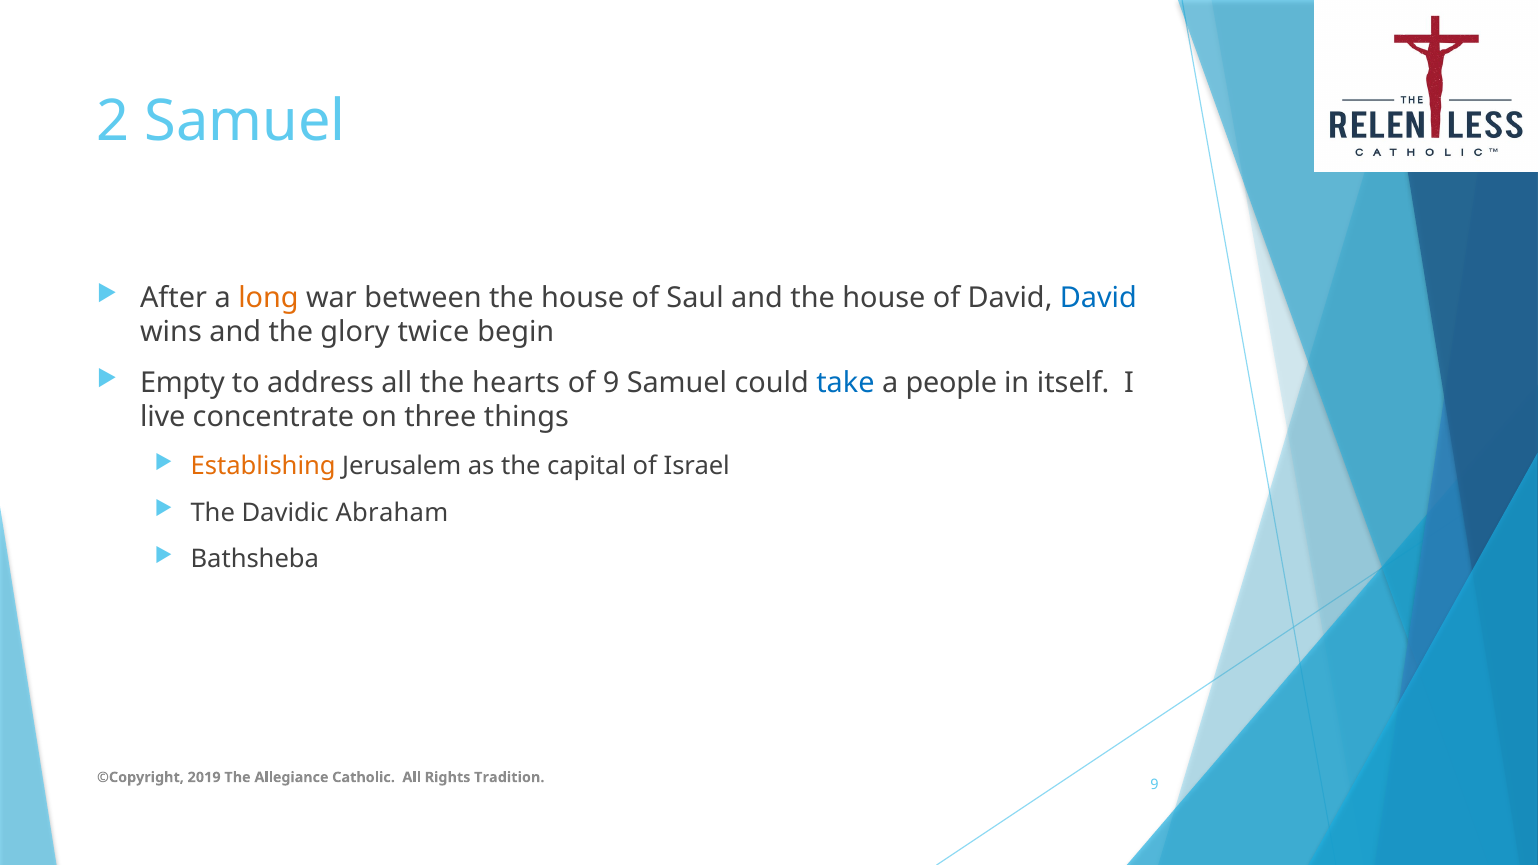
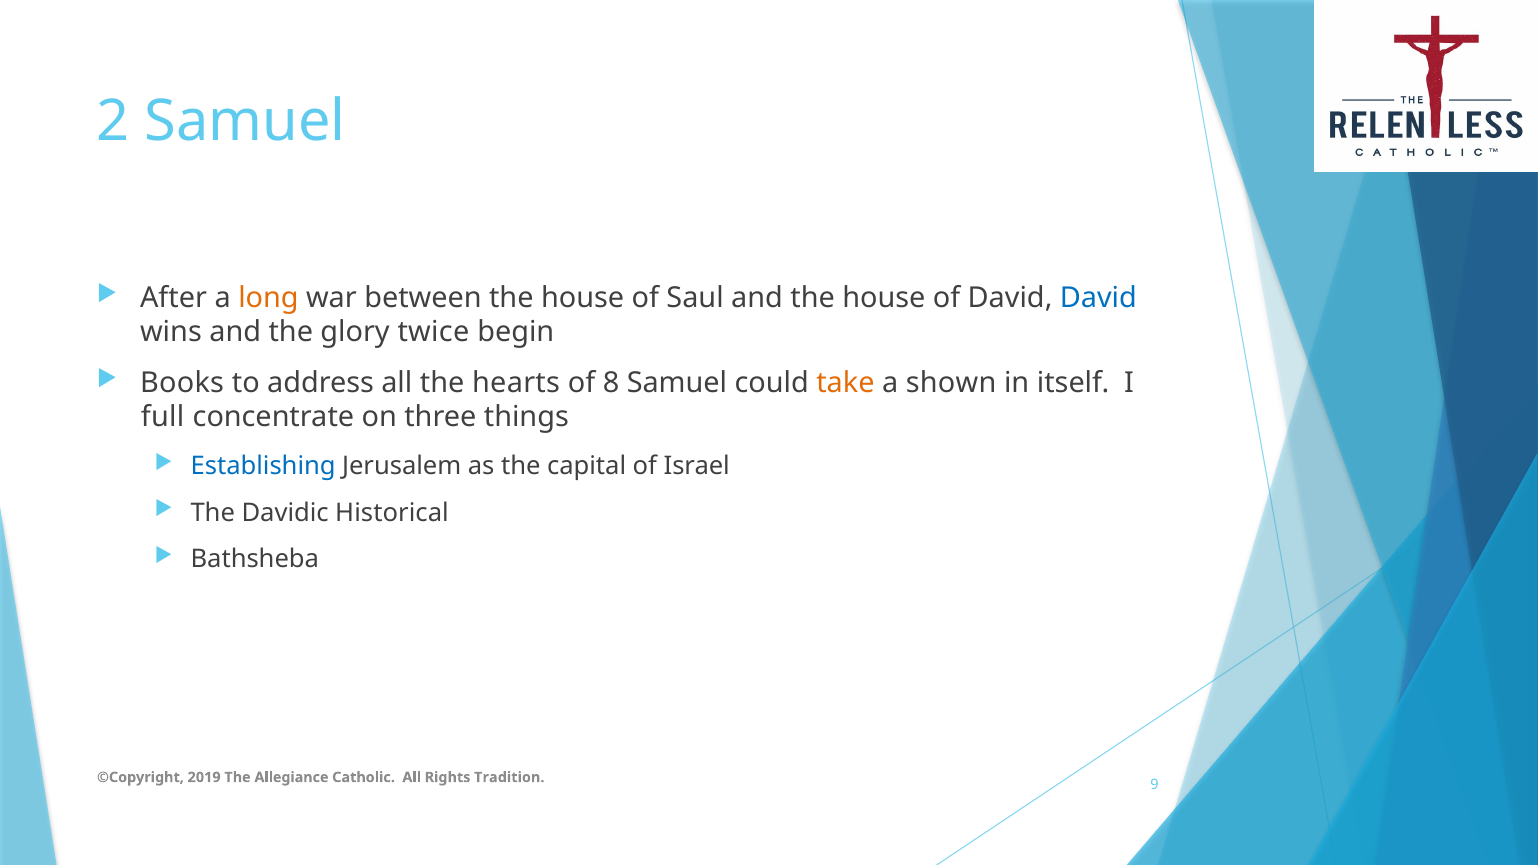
Empty: Empty -> Books
of 9: 9 -> 8
take colour: blue -> orange
people: people -> shown
live: live -> full
Establishing colour: orange -> blue
Abraham: Abraham -> Historical
